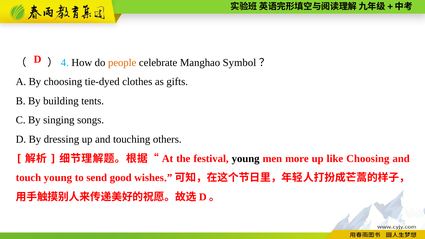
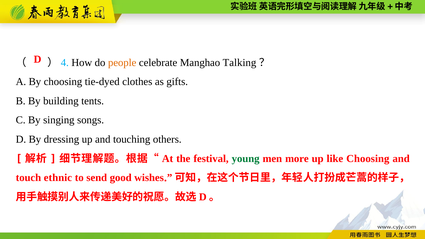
Symbol: Symbol -> Talking
young at (246, 159) colour: black -> green
touch young: young -> ethnic
